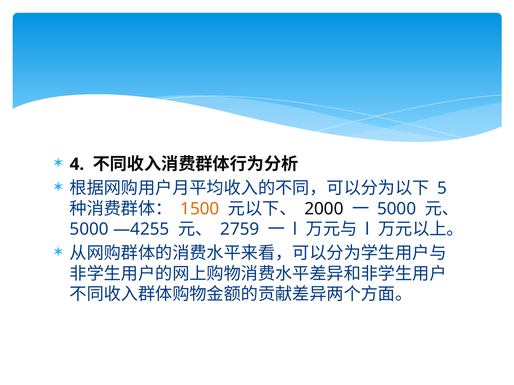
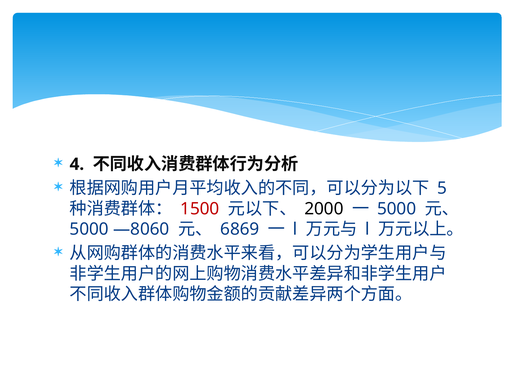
1500 colour: orange -> red
—4255: —4255 -> —8060
2759: 2759 -> 6869
